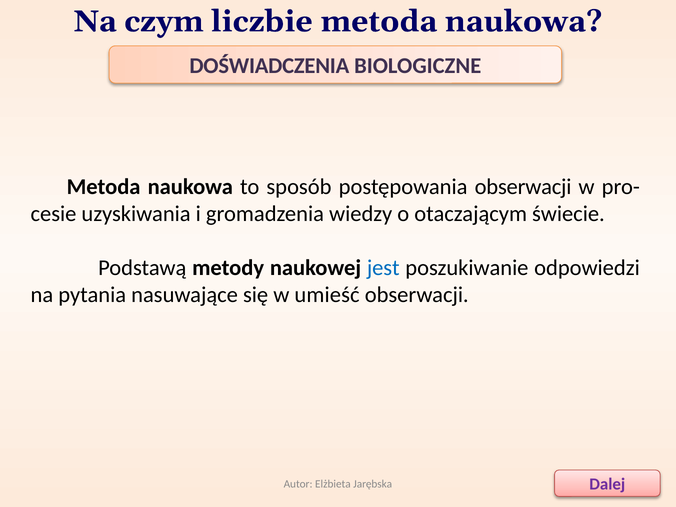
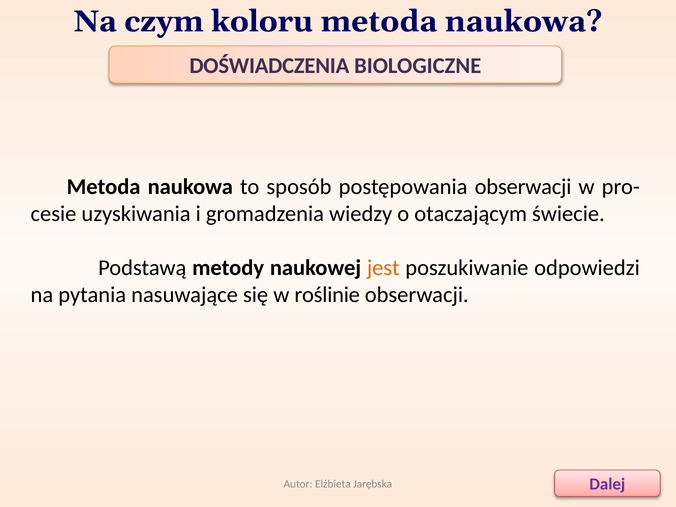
liczbie: liczbie -> koloru
jest colour: blue -> orange
umieść: umieść -> roślinie
